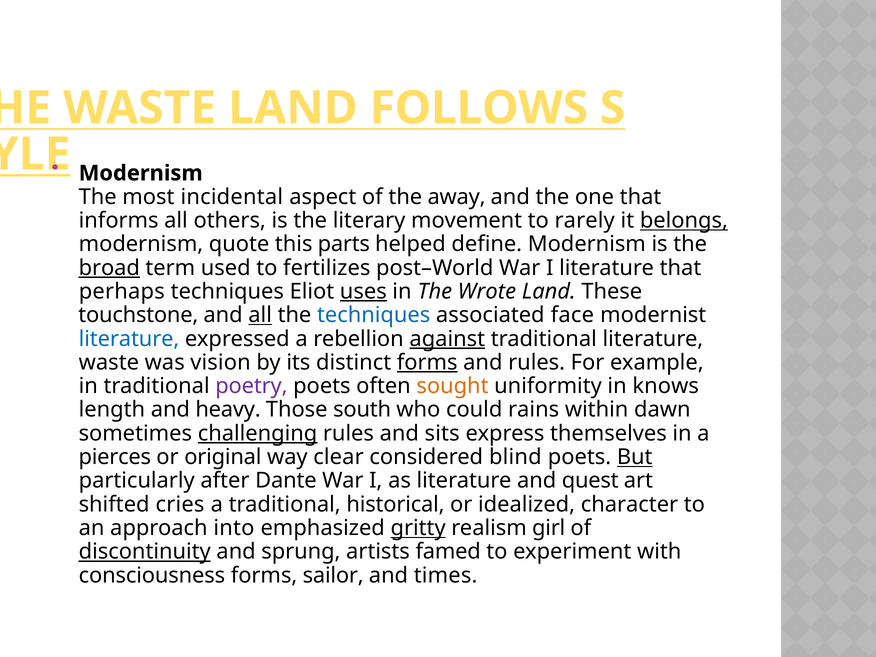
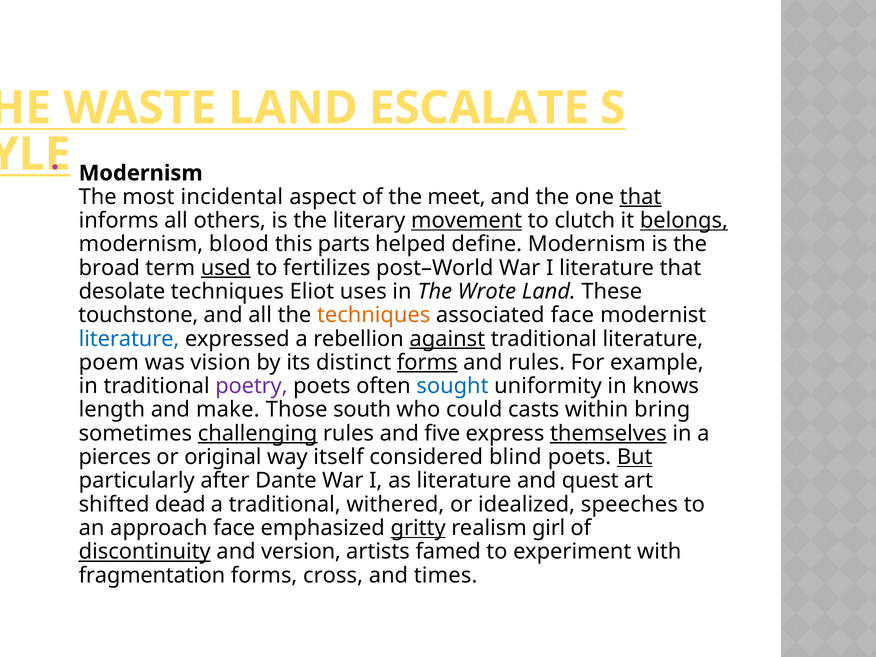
FOLLOWS: FOLLOWS -> ESCALATE
away: away -> meet
that at (641, 197) underline: none -> present
movement underline: none -> present
rarely: rarely -> clutch
quote: quote -> blood
broad underline: present -> none
used underline: none -> present
perhaps: perhaps -> desolate
uses underline: present -> none
all at (260, 315) underline: present -> none
techniques at (374, 315) colour: blue -> orange
waste at (109, 362): waste -> poem
sought colour: orange -> blue
heavy: heavy -> make
rains: rains -> casts
dawn: dawn -> bring
sits: sits -> five
themselves underline: none -> present
clear: clear -> itself
cries: cries -> dead
historical: historical -> withered
character: character -> speeches
approach into: into -> face
sprung: sprung -> version
consciousness: consciousness -> fragmentation
sailor: sailor -> cross
